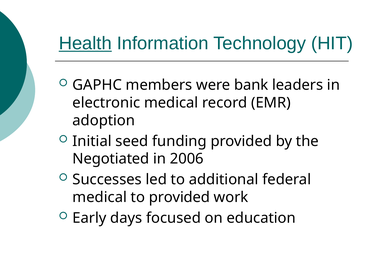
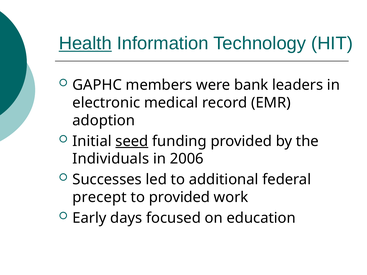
seed underline: none -> present
Negotiated: Negotiated -> Individuals
medical at (100, 197): medical -> precept
